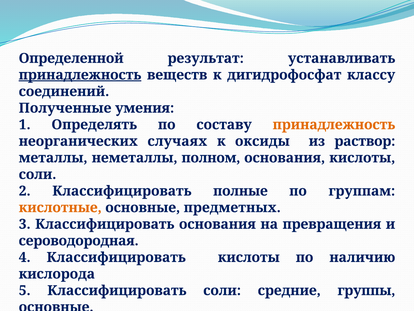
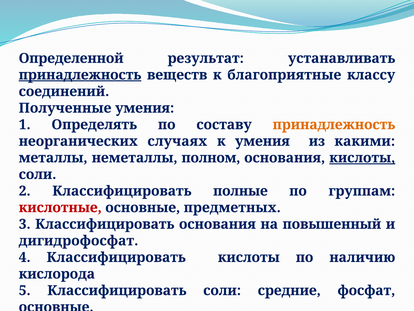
дигидрофосфат: дигидрофосфат -> благоприятные
к оксиды: оксиды -> умения
раствор: раствор -> какими
кислоты at (362, 158) underline: none -> present
кислотные colour: orange -> red
превращения: превращения -> повышенный
сероводородная: сероводородная -> дигидрофосфат
группы: группы -> фосфат
